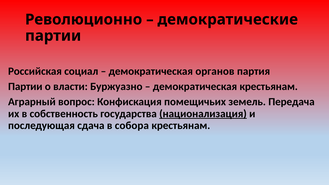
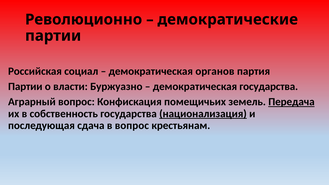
демократическая крестьянам: крестьянам -> государства
Передача underline: none -> present
в собора: собора -> вопрос
